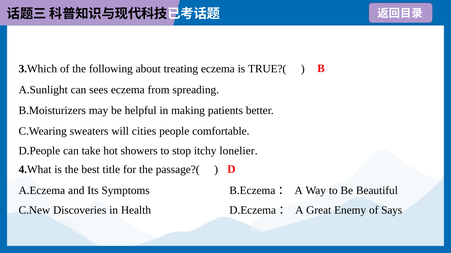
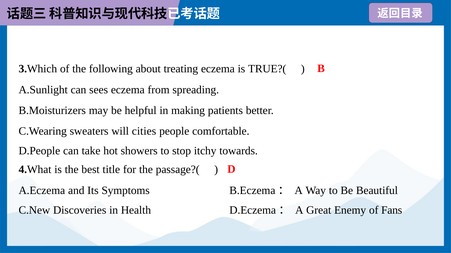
lonelier: lonelier -> towards
Says: Says -> Fans
